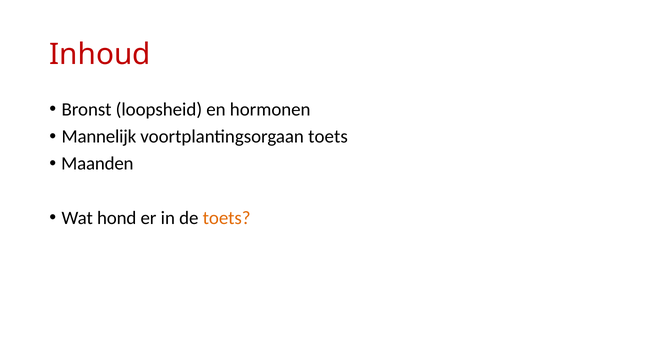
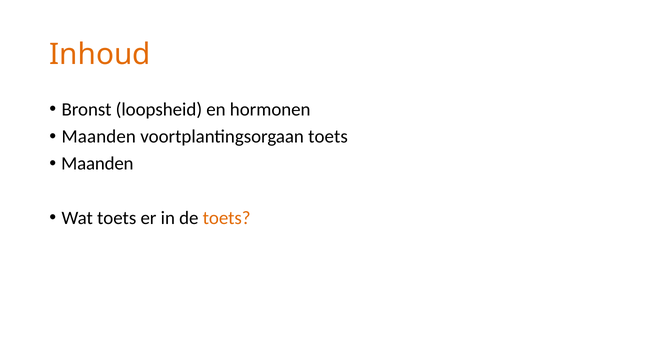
Inhoud colour: red -> orange
Mannelijk at (99, 137): Mannelijk -> Maanden
Wat hond: hond -> toets
